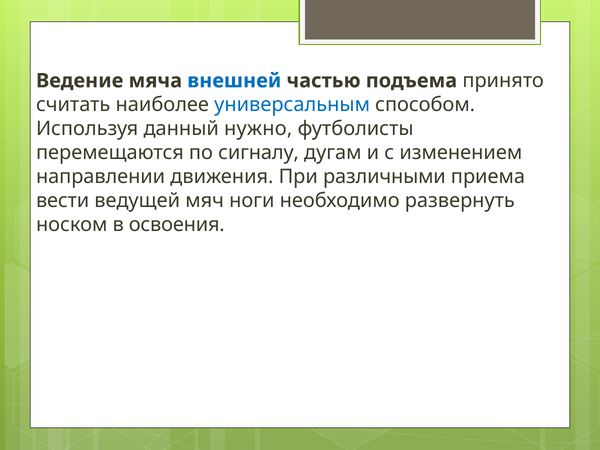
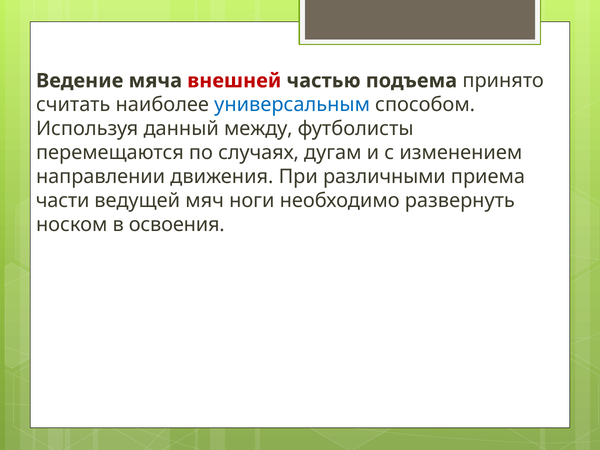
внешней colour: blue -> red
нужно: нужно -> между
сигналу: сигналу -> случаях
вести: вести -> части
